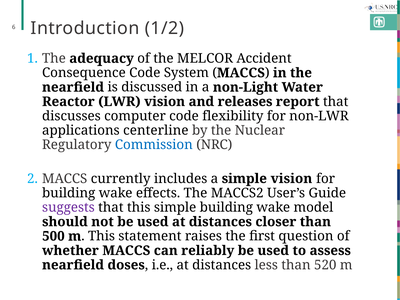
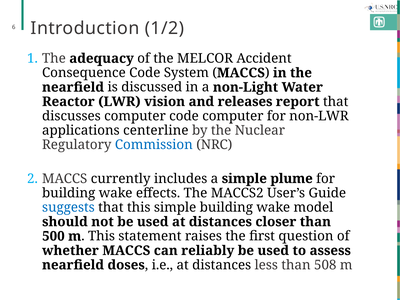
code flexibility: flexibility -> computer
simple vision: vision -> plume
suggests colour: purple -> blue
520: 520 -> 508
